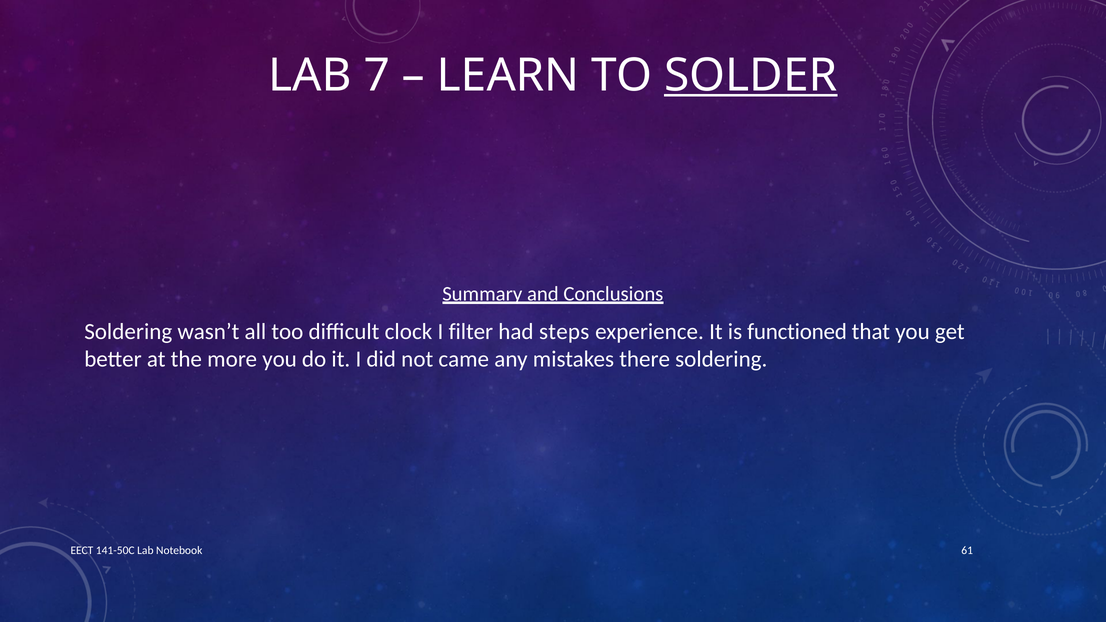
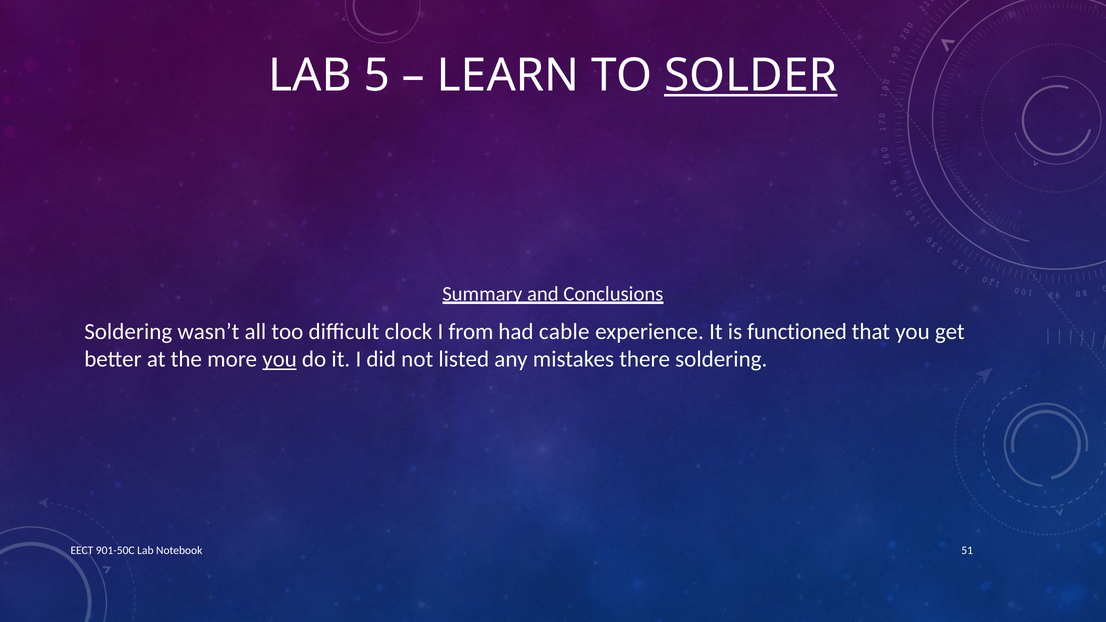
7: 7 -> 5
filter: filter -> from
steps: steps -> cable
you at (280, 359) underline: none -> present
came: came -> listed
141-50C: 141-50C -> 901-50C
61: 61 -> 51
